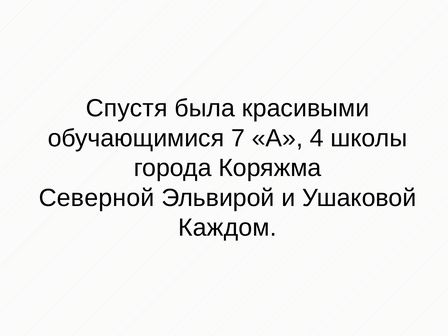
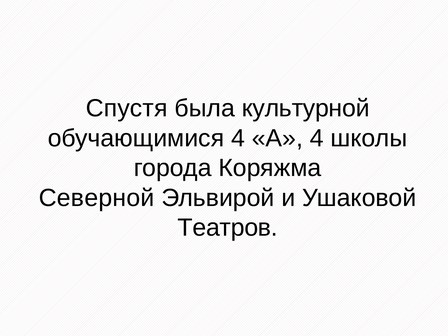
красивыми: красивыми -> культурной
обучающимися 7: 7 -> 4
Каждом: Каждом -> Театров
